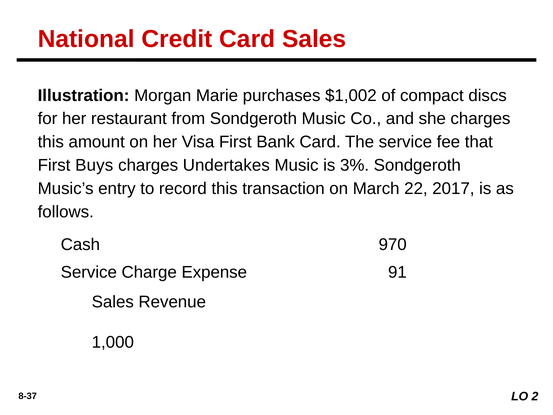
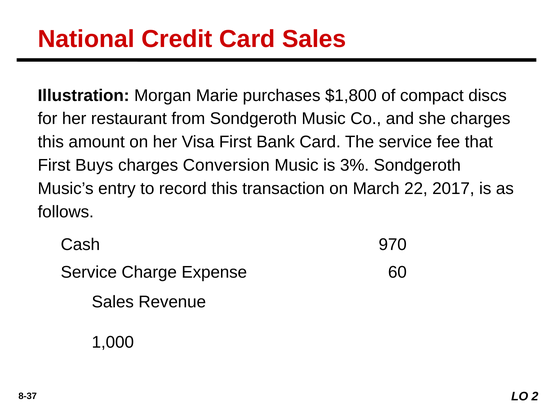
$1,002: $1,002 -> $1,800
Undertakes: Undertakes -> Conversion
91: 91 -> 60
